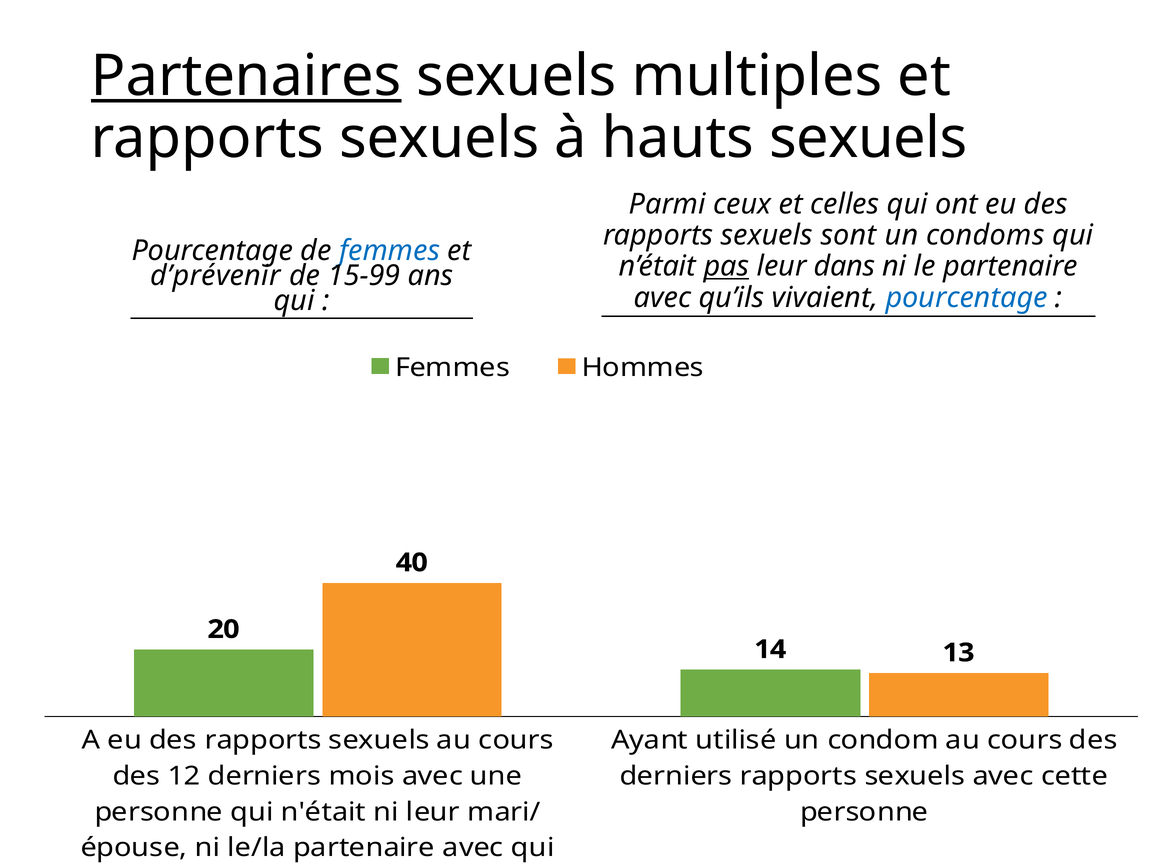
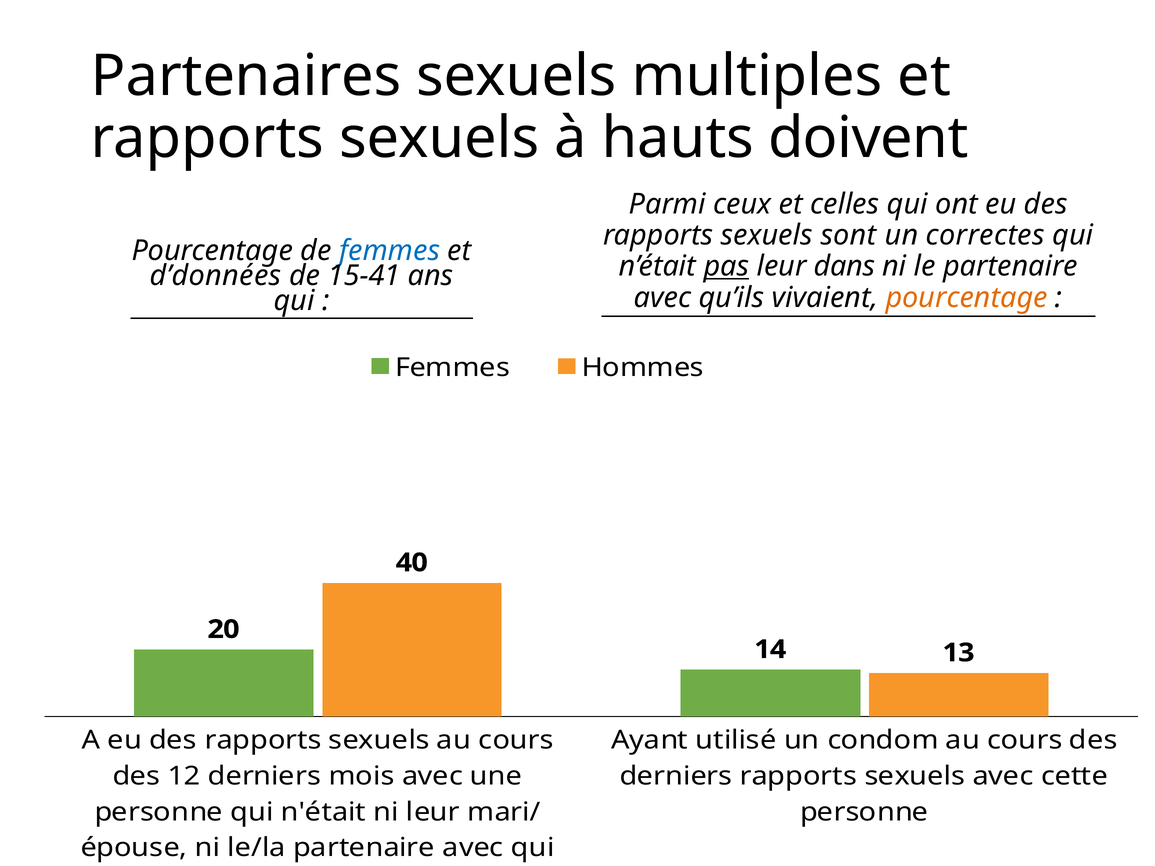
Partenaires underline: present -> none
hauts sexuels: sexuels -> doivent
condoms: condoms -> correctes
d’prévenir: d’prévenir -> d’données
15-99: 15-99 -> 15-41
pourcentage at (967, 298) colour: blue -> orange
